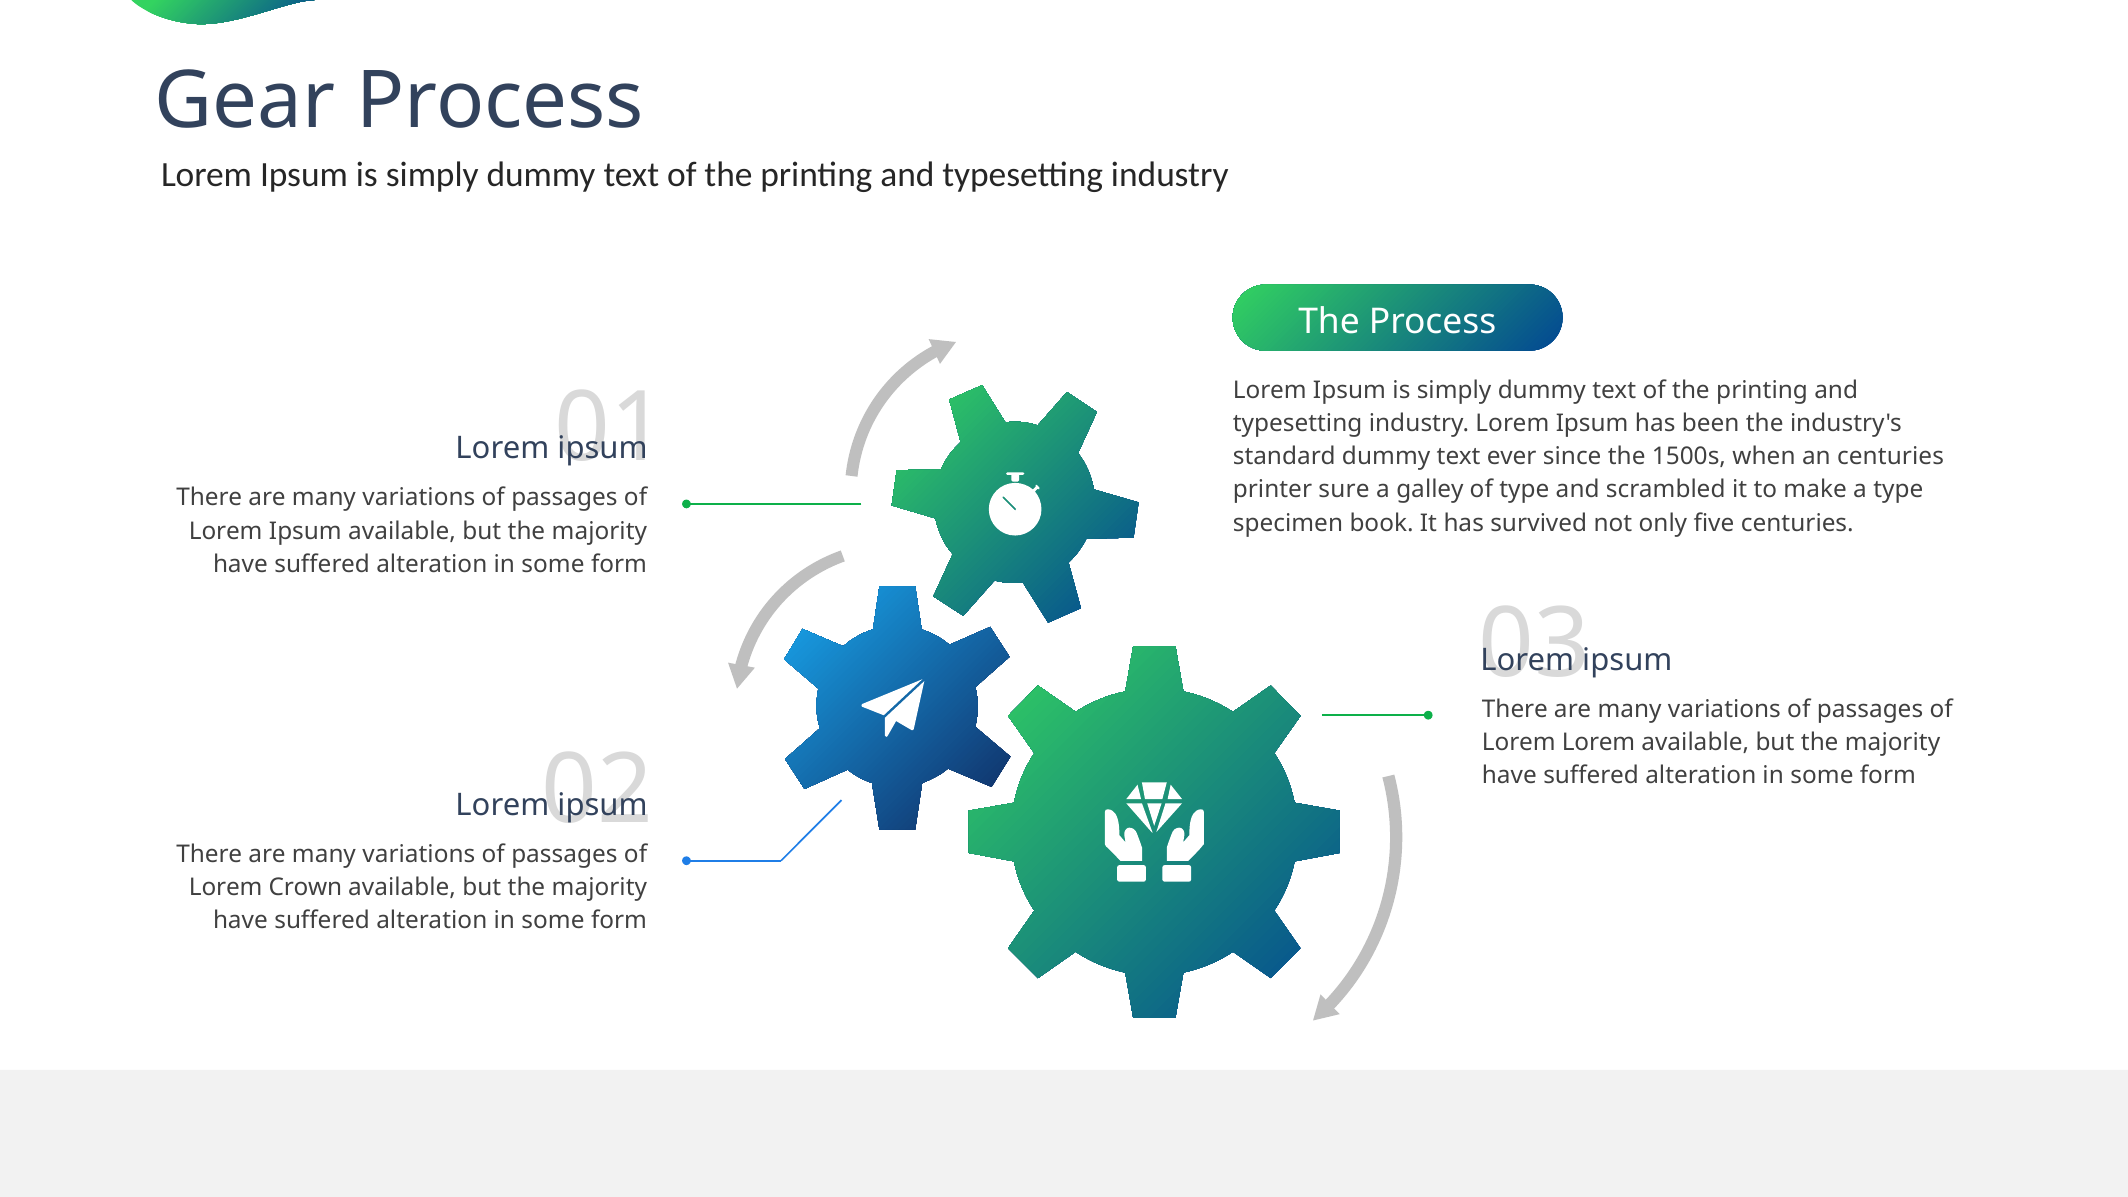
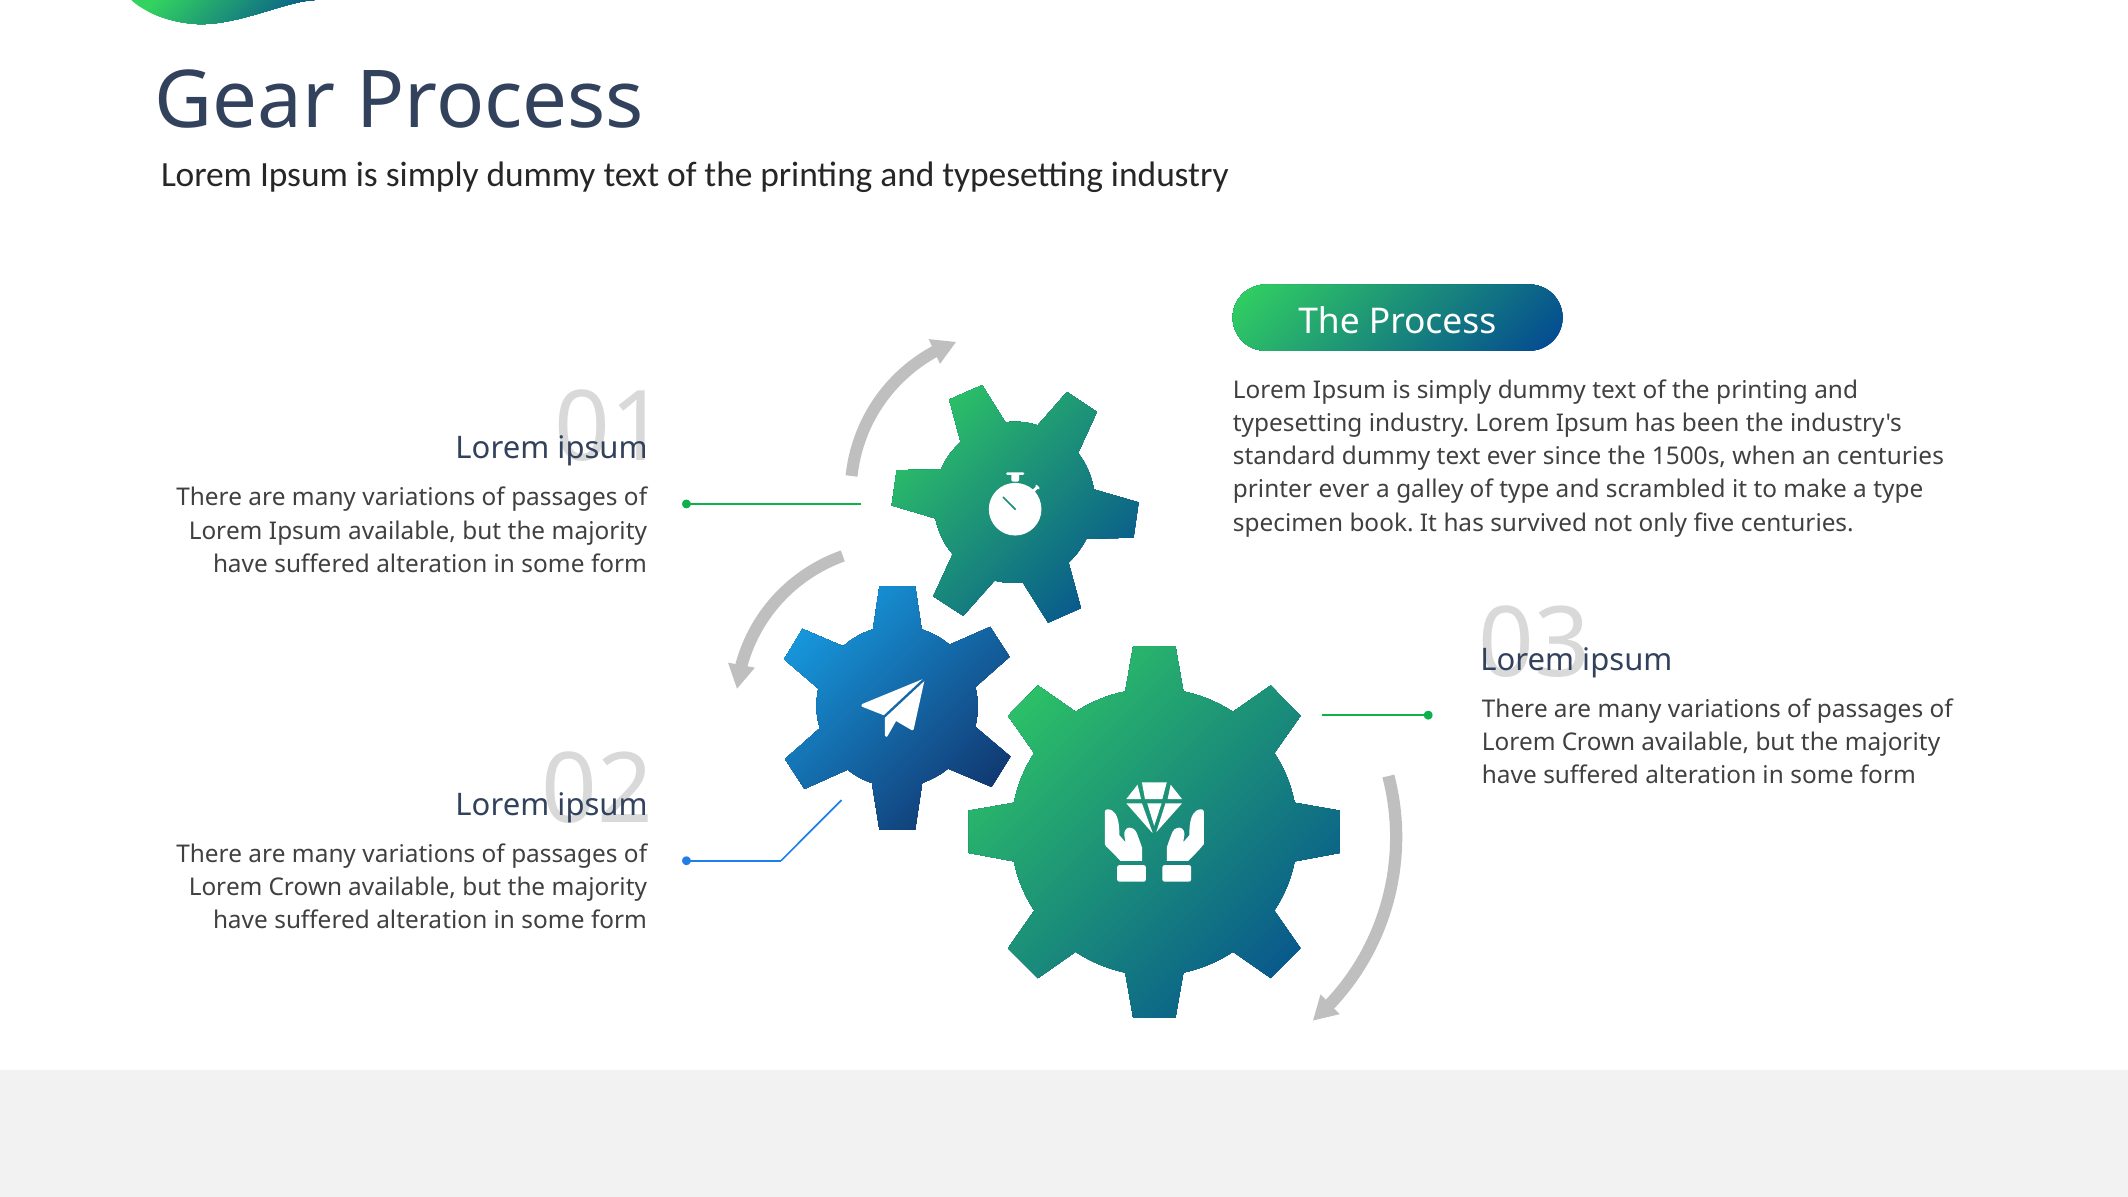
printer sure: sure -> ever
Lorem at (1599, 742): Lorem -> Crown
